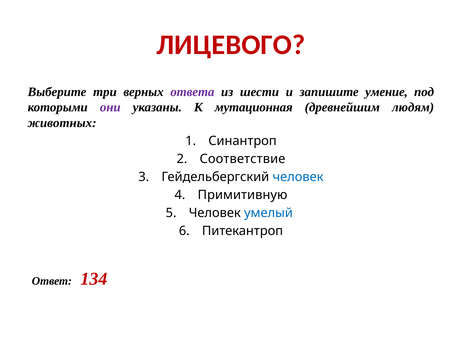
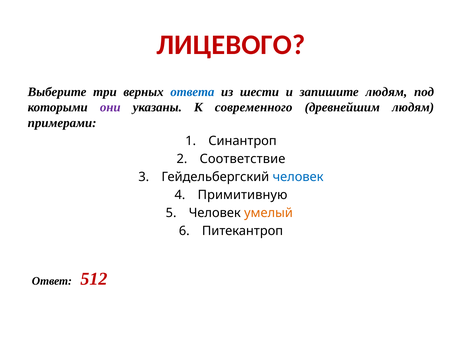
ответа colour: purple -> blue
запишите умение: умение -> людям
мутационная: мутационная -> современного
животных: животных -> примерами
умелый colour: blue -> orange
134: 134 -> 512
